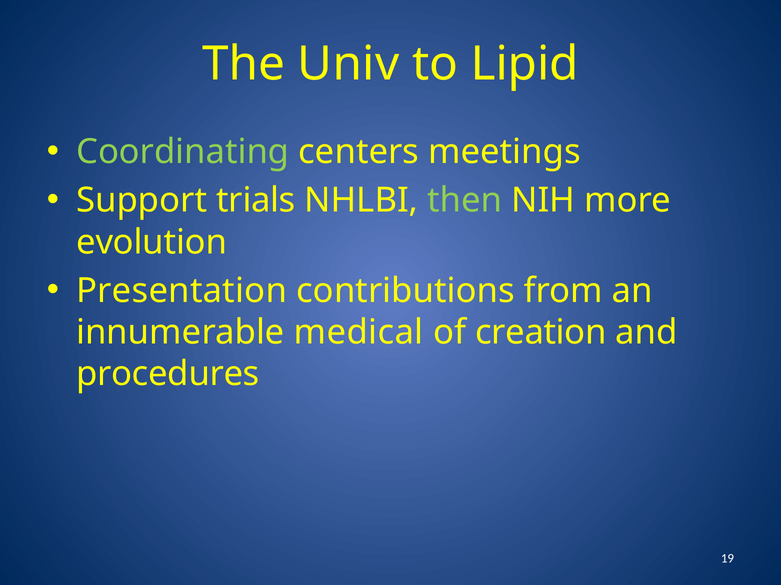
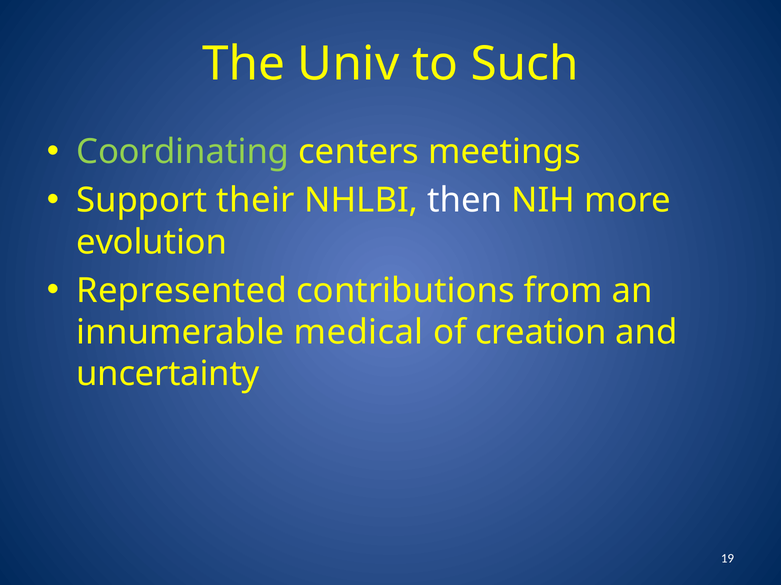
Lipid: Lipid -> Such
trials: trials -> their
then colour: light green -> white
Presentation: Presentation -> Represented
procedures: procedures -> uncertainty
